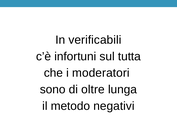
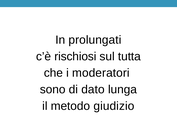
verificabili: verificabili -> prolungati
infortuni: infortuni -> rischiosi
oltre: oltre -> dato
negativi: negativi -> giudizio
